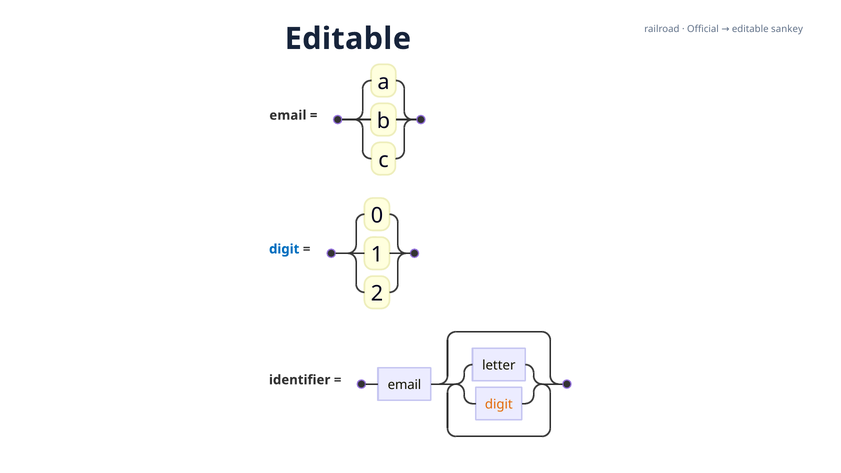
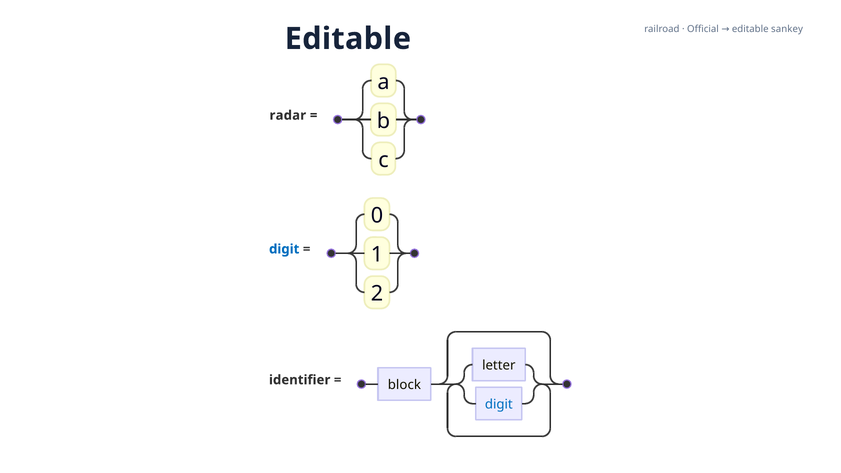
email at (288, 115): email -> radar
email at (404, 385): email -> block
digit at (499, 405) colour: orange -> blue
